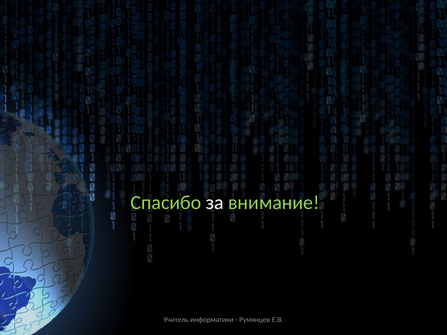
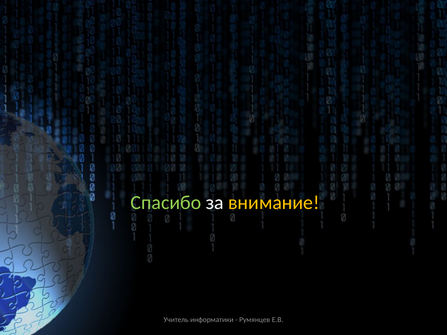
внимание colour: light green -> yellow
